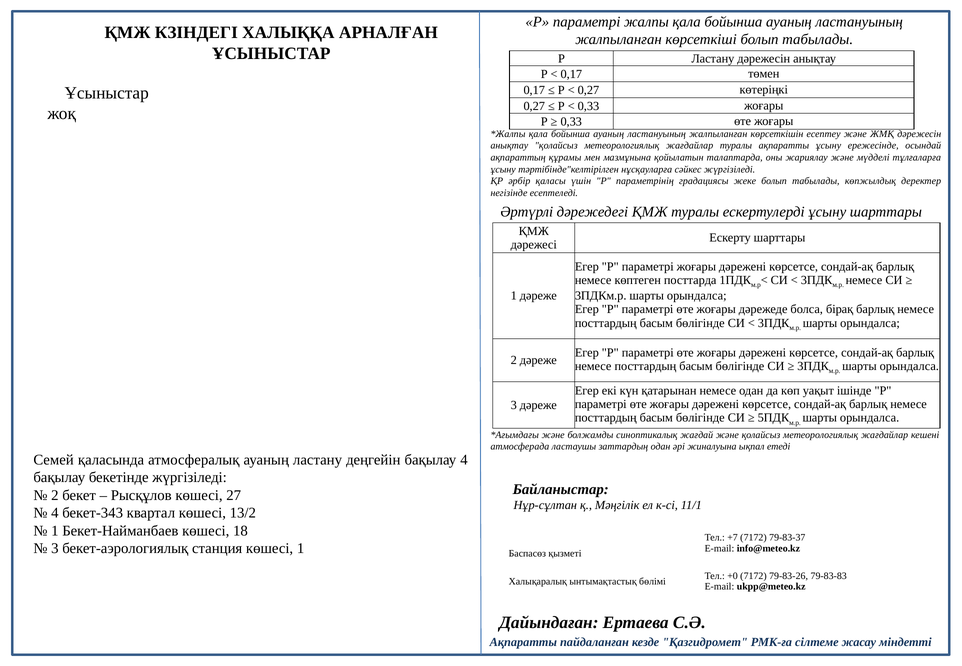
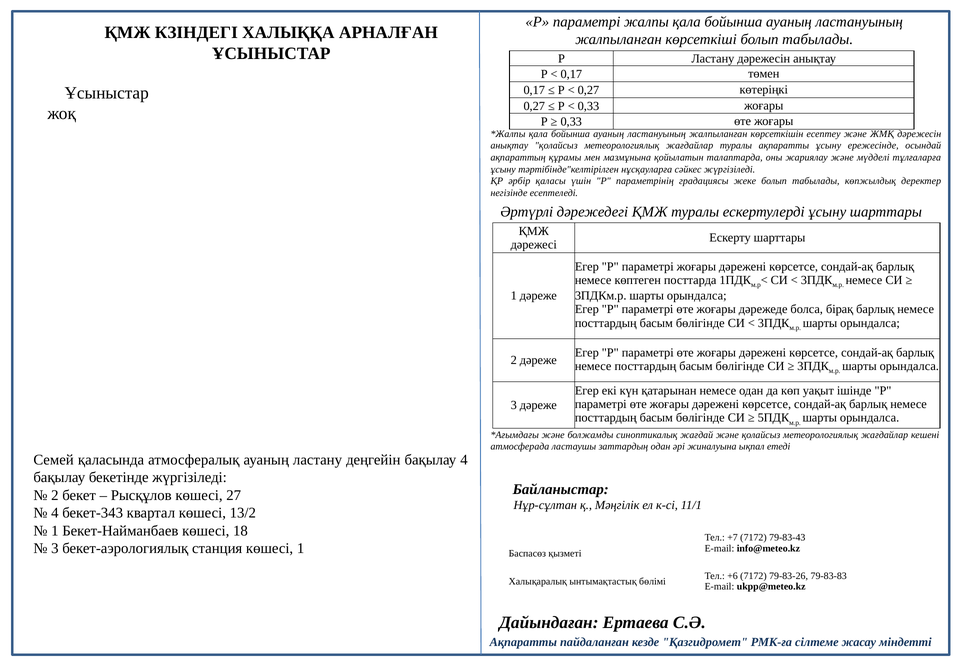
79-83-37: 79-83-37 -> 79-83-43
+0: +0 -> +6
